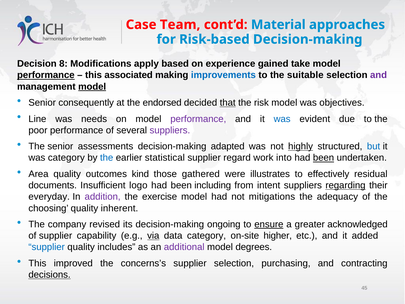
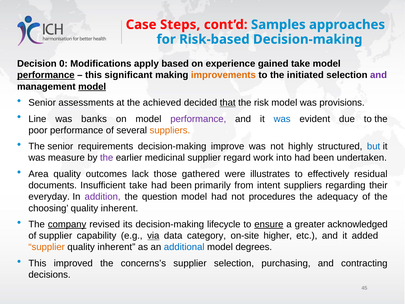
Team: Team -> Steps
Material: Material -> Samples
8: 8 -> 0
associated: associated -> significant
improvements colour: blue -> orange
suitable: suitable -> initiated
consequently: consequently -> assessments
endorsed: endorsed -> achieved
objectives: objectives -> provisions
needs: needs -> banks
suppliers at (170, 130) colour: purple -> orange
assessments: assessments -> requirements
adapted: adapted -> improve
highly underline: present -> none
was category: category -> measure
the at (107, 158) colour: blue -> purple
statistical: statistical -> medicinal
been at (324, 158) underline: present -> none
kind: kind -> lack
Insufficient logo: logo -> take
including: including -> primarily
regarding underline: present -> none
exercise: exercise -> question
mitigations: mitigations -> procedures
company underline: none -> present
ongoing: ongoing -> lifecycle
supplier at (47, 247) colour: blue -> orange
includes at (116, 247): includes -> inherent
additional colour: purple -> blue
decisions underline: present -> none
